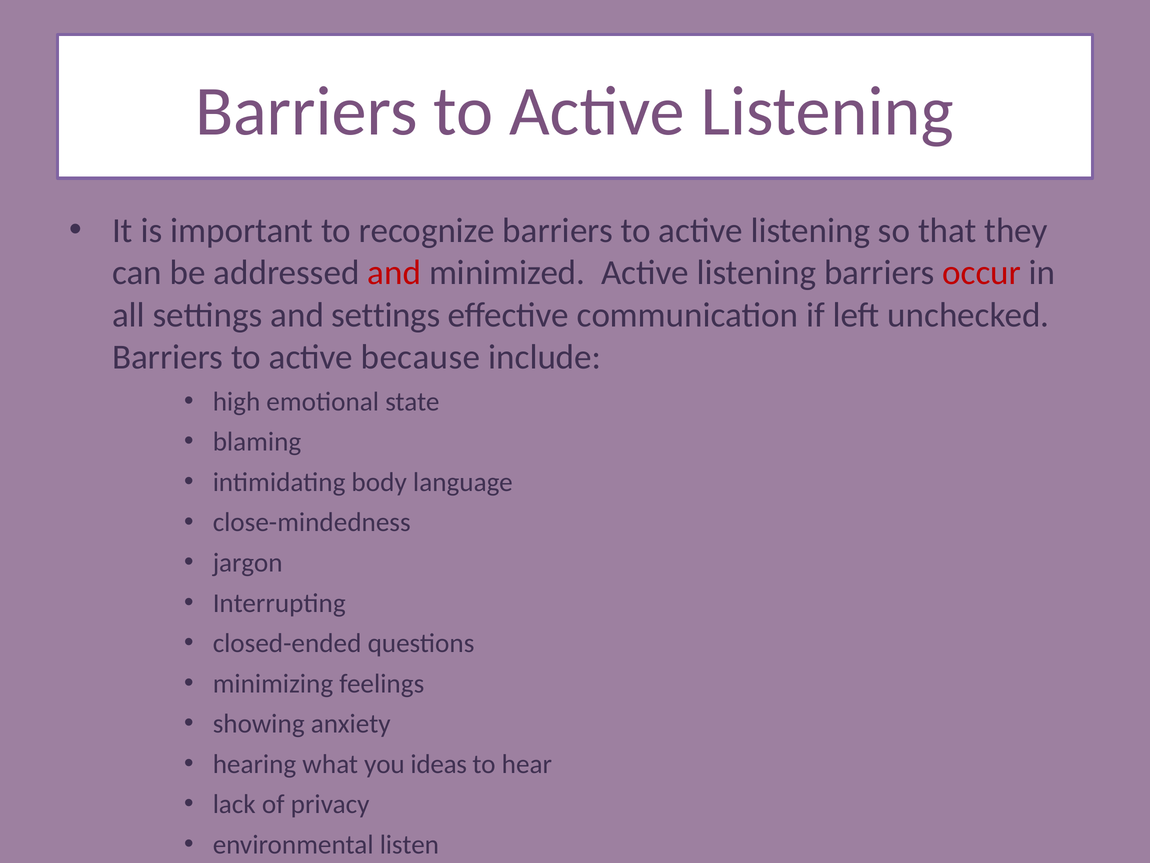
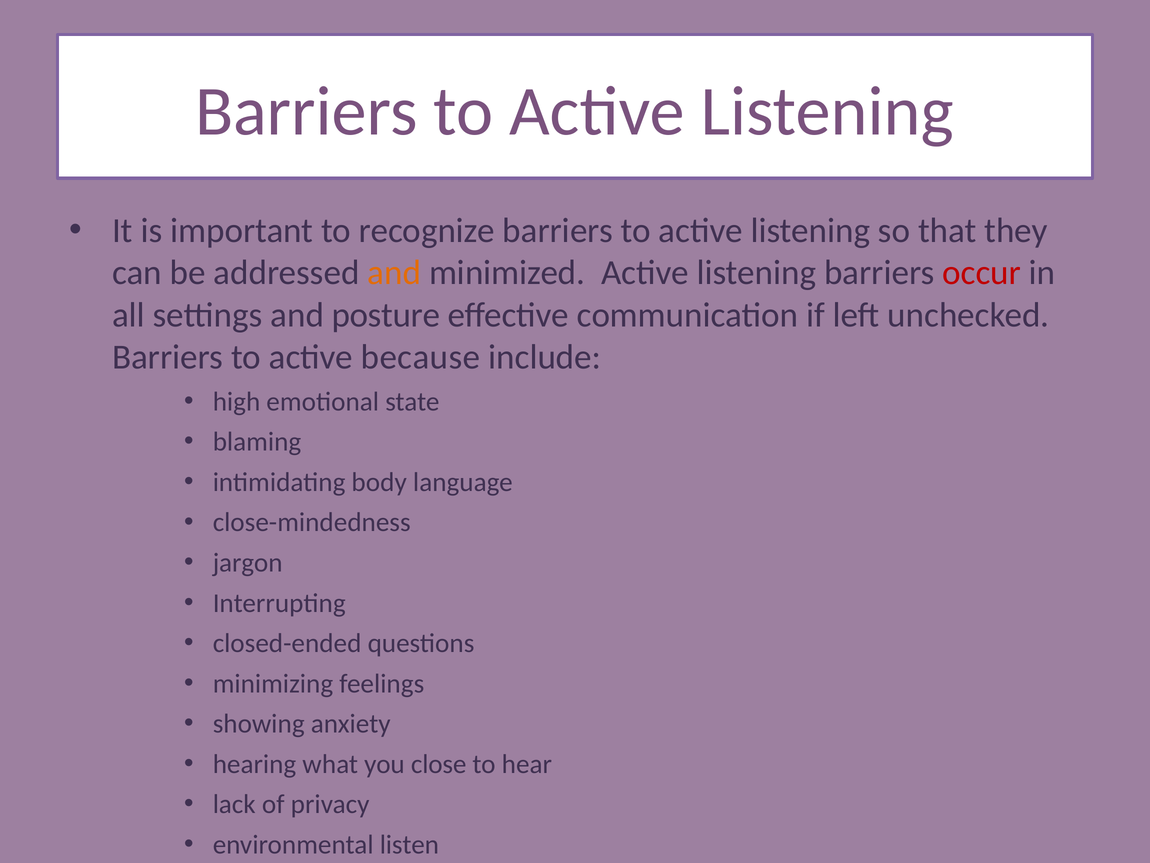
and at (394, 273) colour: red -> orange
and settings: settings -> posture
ideas: ideas -> close
